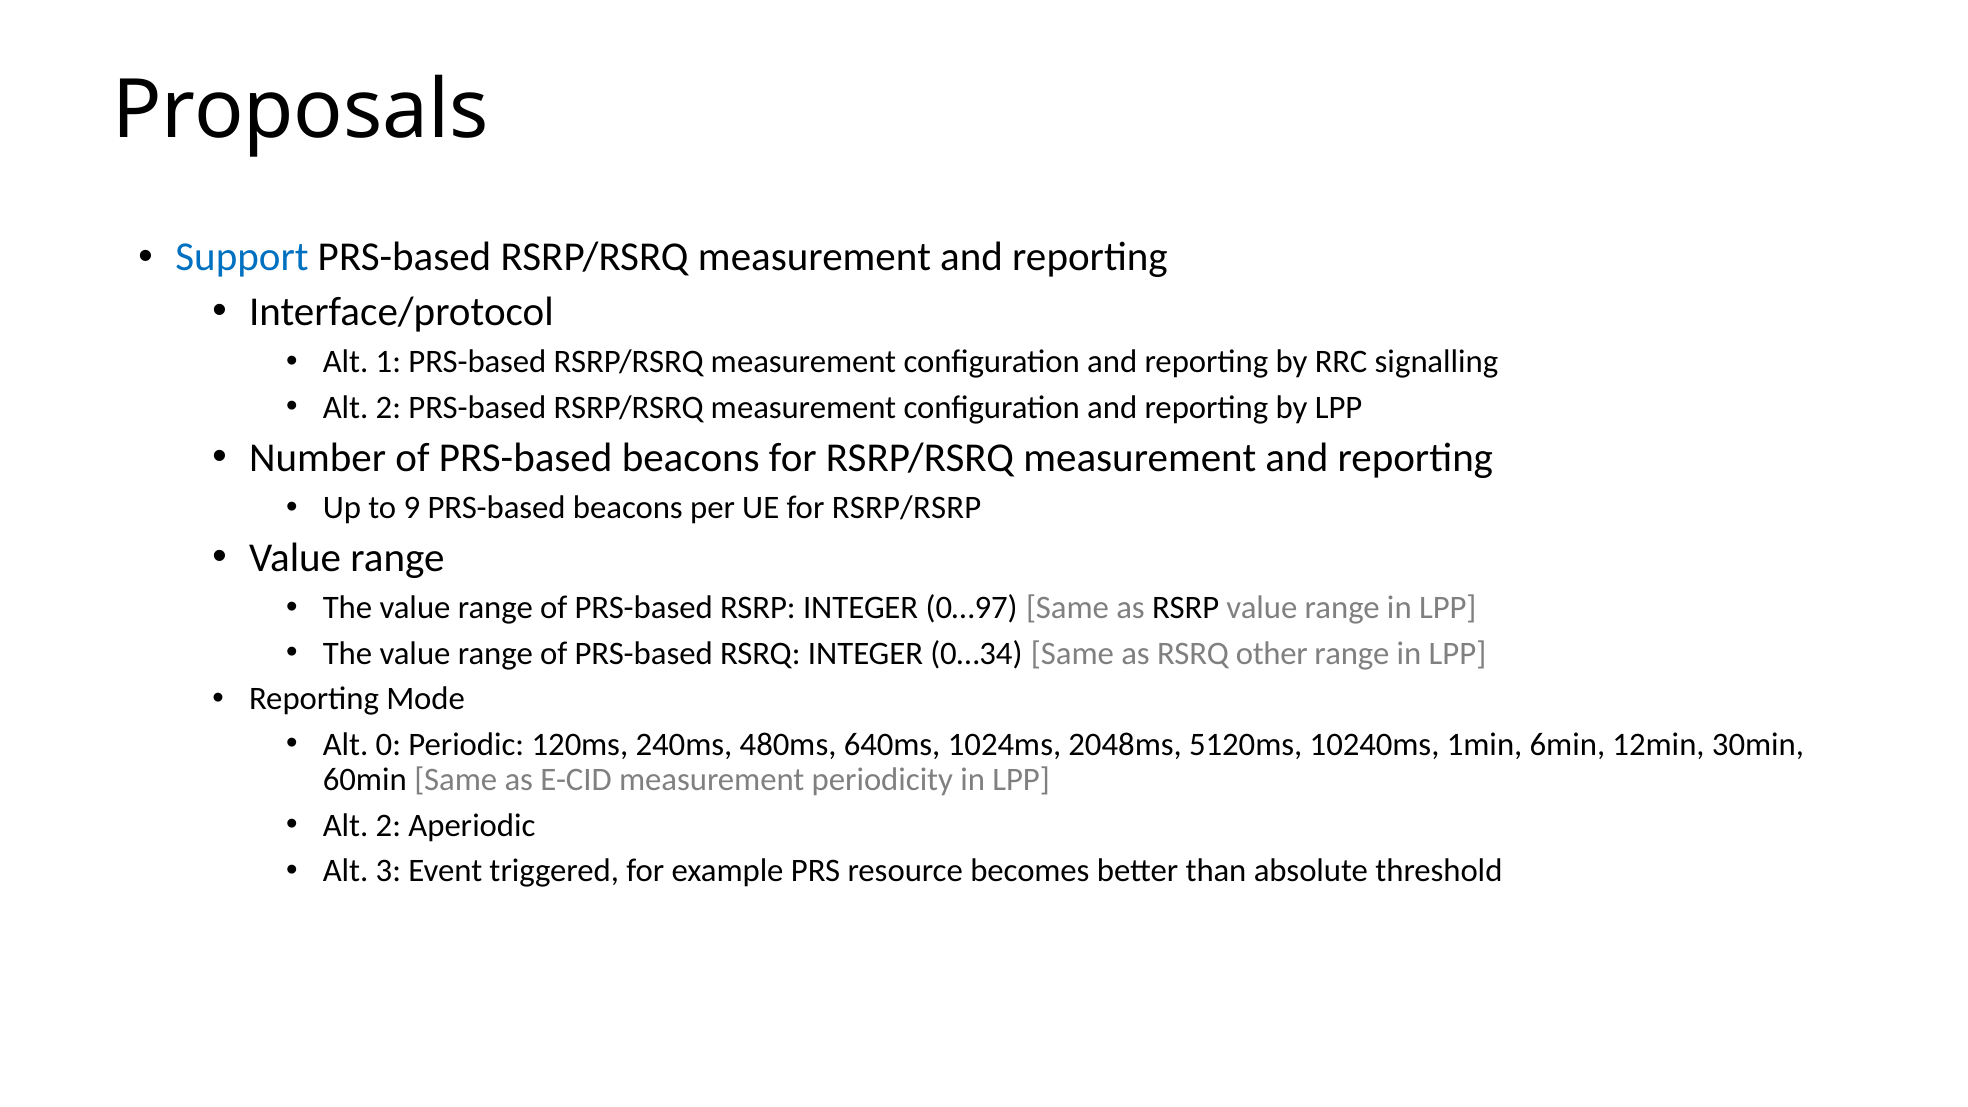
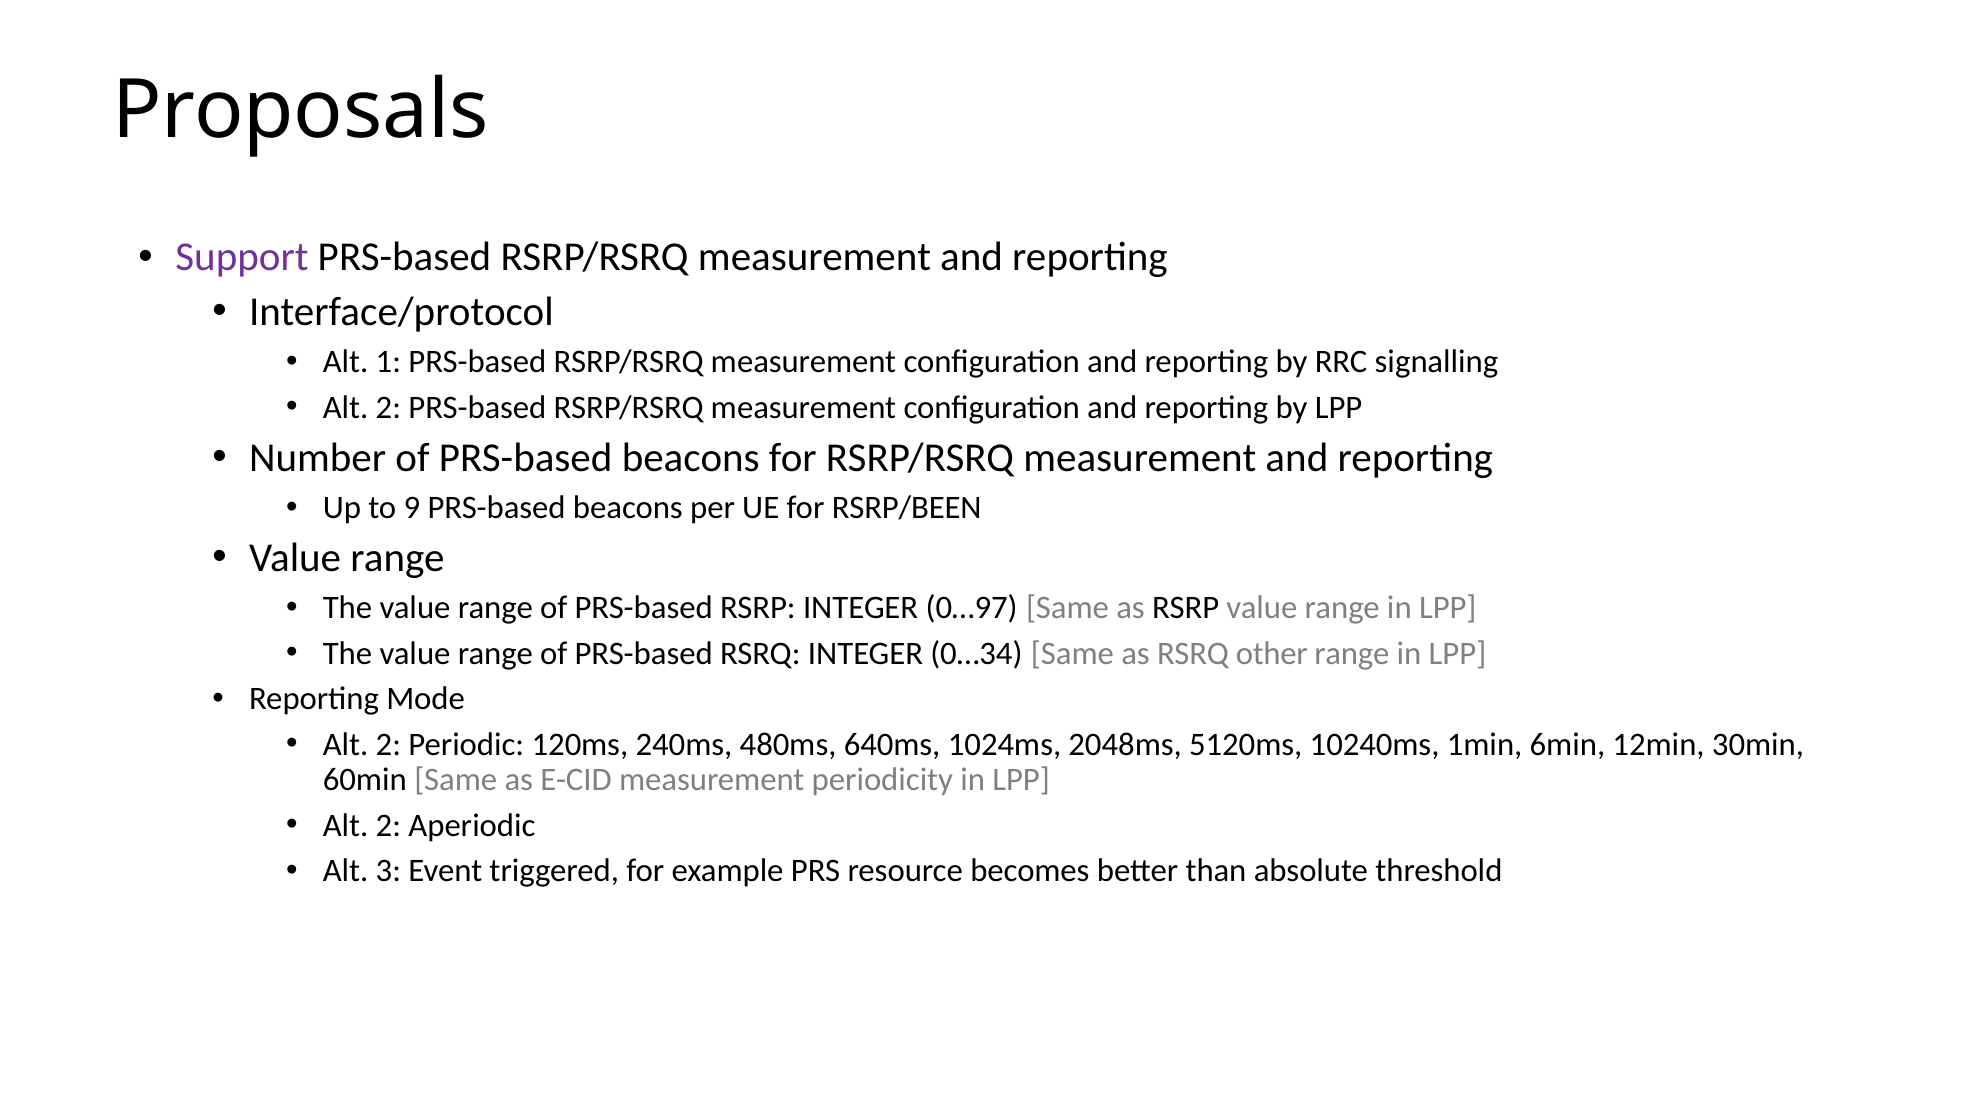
Support colour: blue -> purple
RSRP/RSRP: RSRP/RSRP -> RSRP/BEEN
0 at (388, 744): 0 -> 2
